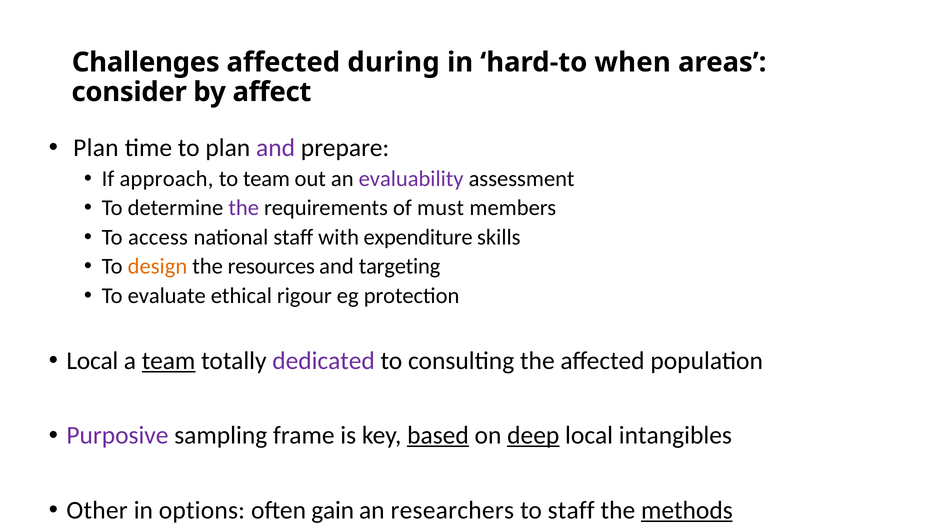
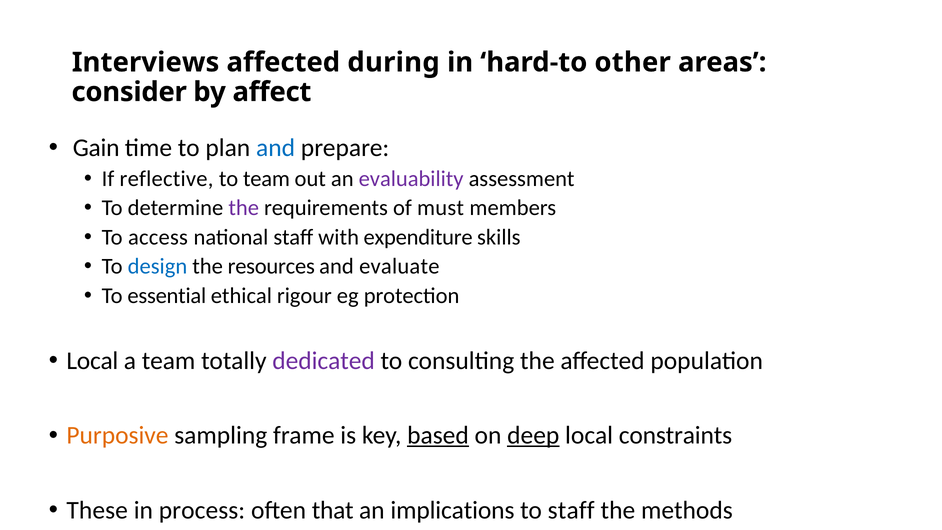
Challenges: Challenges -> Interviews
when: when -> other
Plan at (96, 148): Plan -> Gain
and at (276, 148) colour: purple -> blue
approach: approach -> reflective
design colour: orange -> blue
targeting: targeting -> evaluate
evaluate: evaluate -> essential
team at (169, 361) underline: present -> none
Purposive colour: purple -> orange
intangibles: intangibles -> constraints
Other: Other -> These
options: options -> process
gain: gain -> that
researchers: researchers -> implications
methods underline: present -> none
